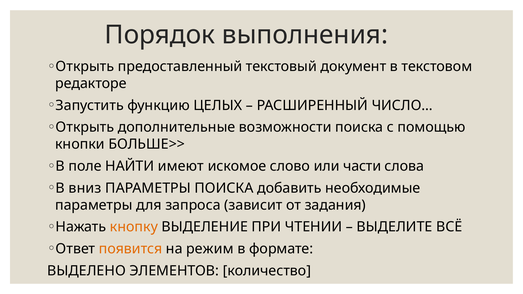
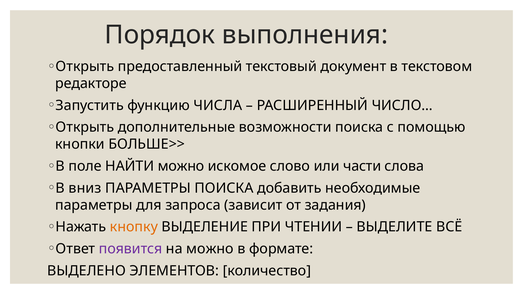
ЦЕЛЫХ: ЦЕЛЫХ -> ЧИСЛА
НАЙТИ имеют: имеют -> можно
появится colour: orange -> purple
на режим: режим -> можно
